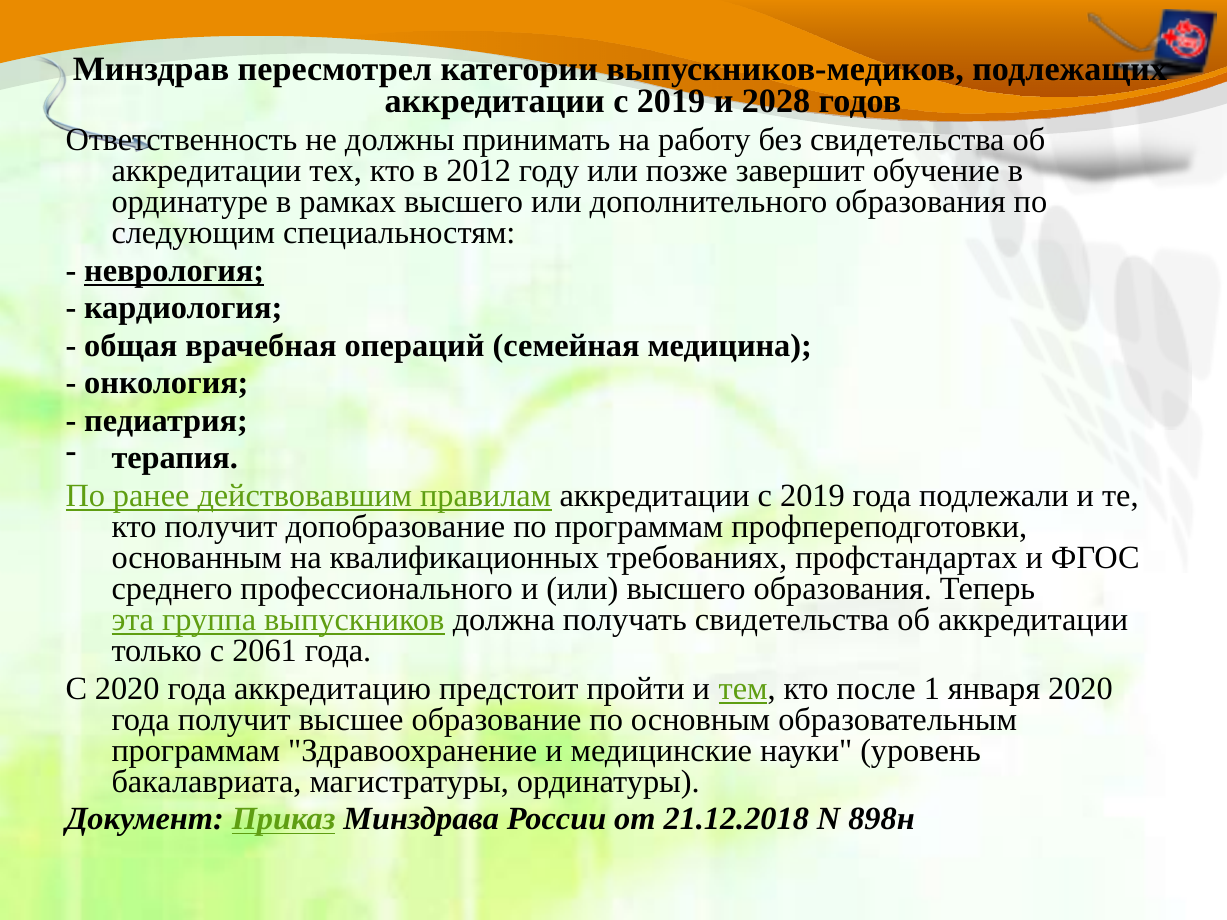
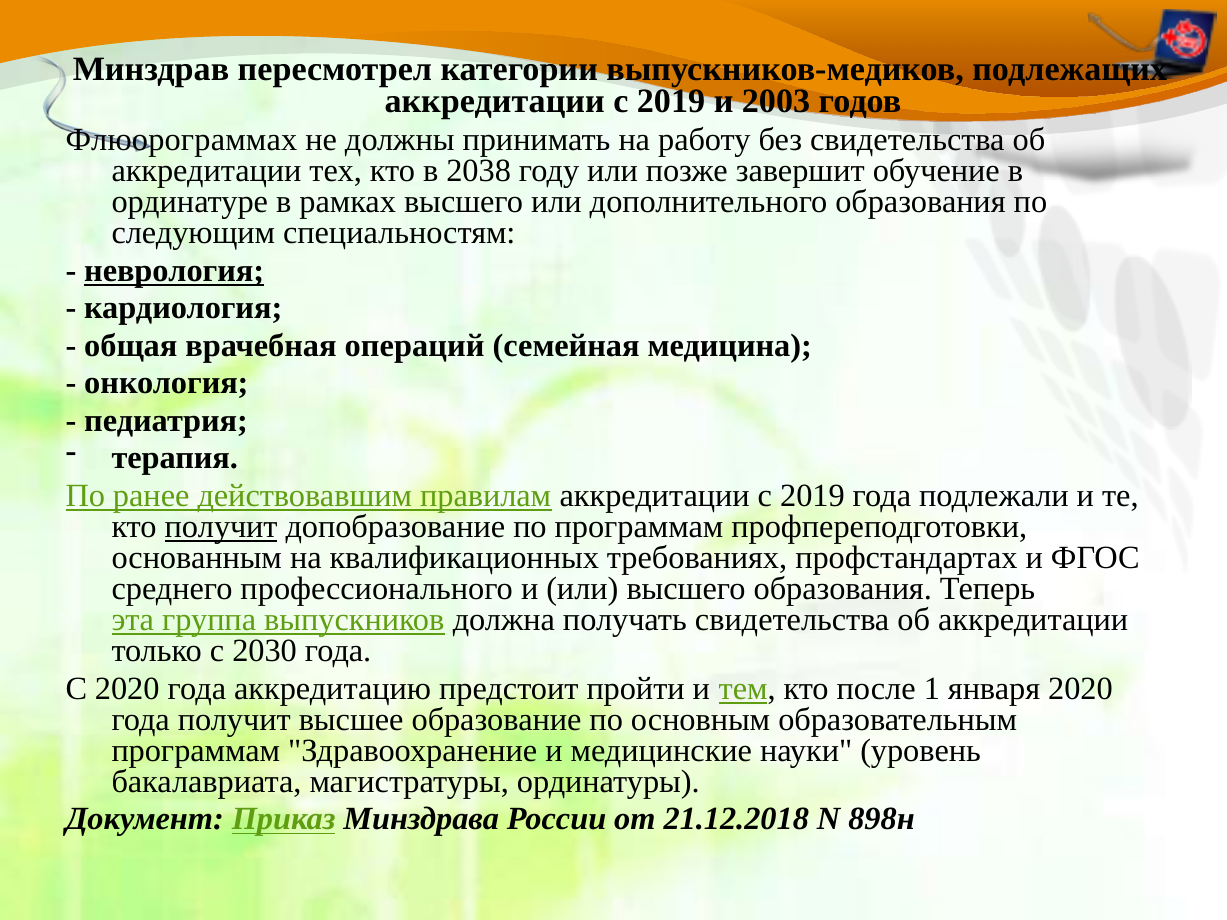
2028: 2028 -> 2003
Ответственность: Ответственность -> Флюорограммах
2012: 2012 -> 2038
получит at (221, 527) underline: none -> present
2061: 2061 -> 2030
